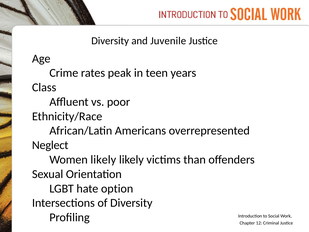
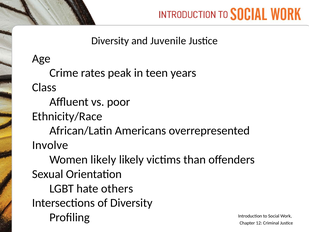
Neglect: Neglect -> Involve
option: option -> others
